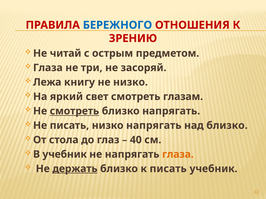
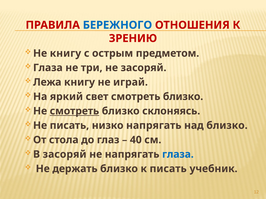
Не читай: читай -> книгу
не низко: низко -> играй
свет смотреть глазам: глазам -> близко
близко напрягать: напрягать -> склоняясь
В учебник: учебник -> засоряй
глаза at (178, 155) colour: orange -> blue
держать underline: present -> none
